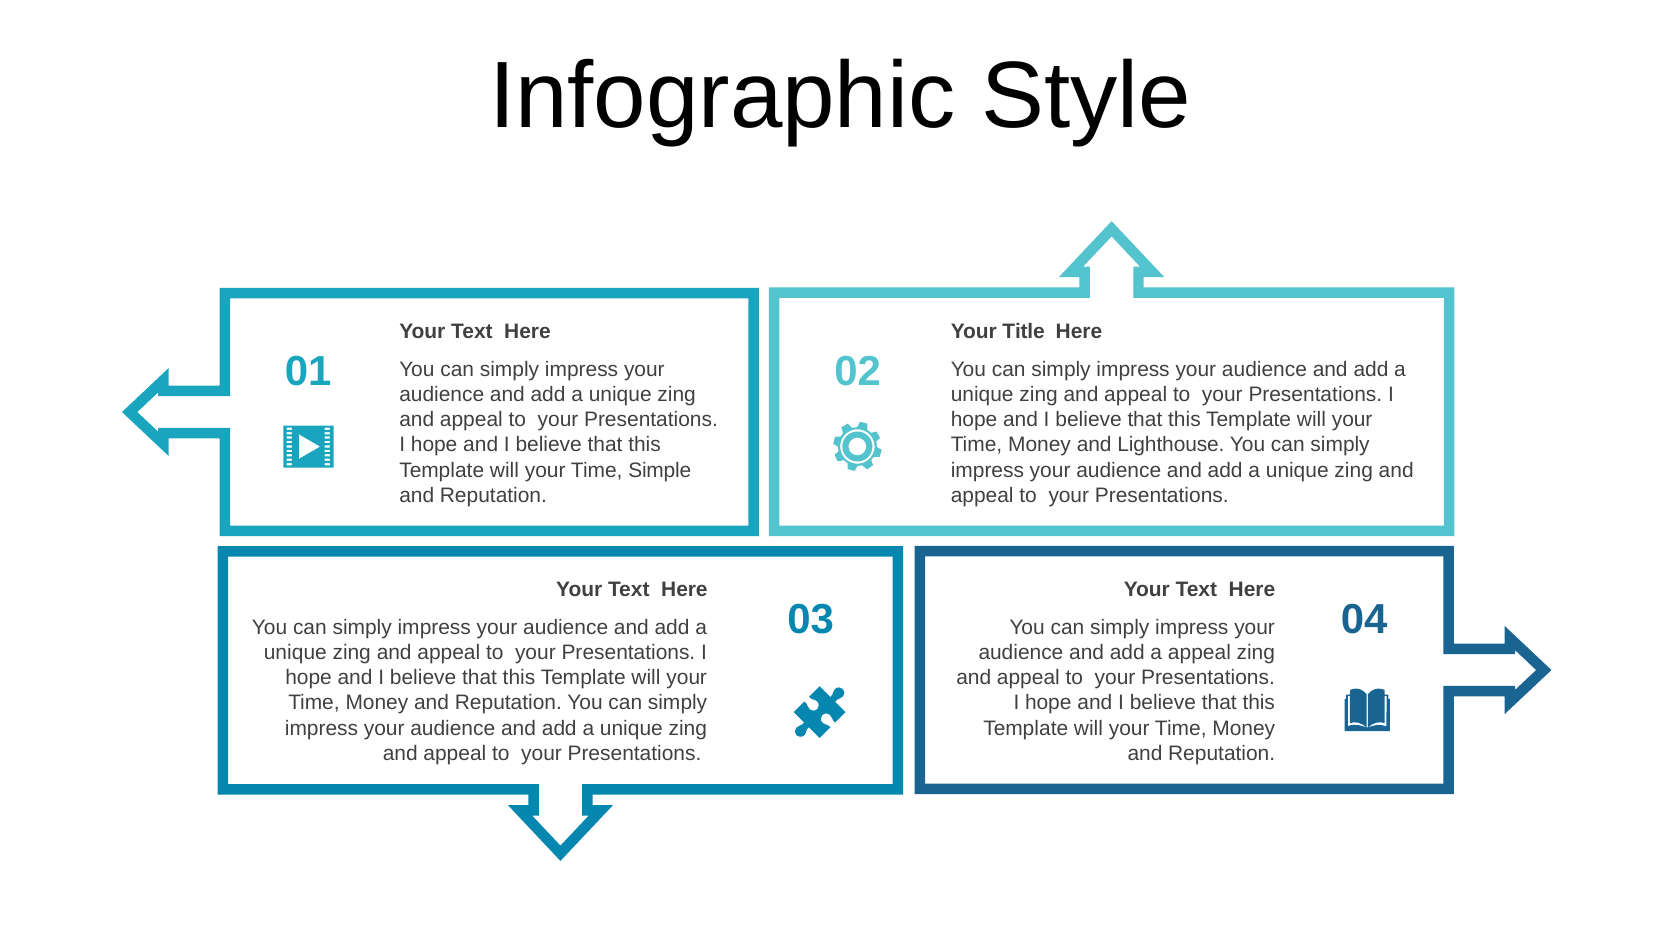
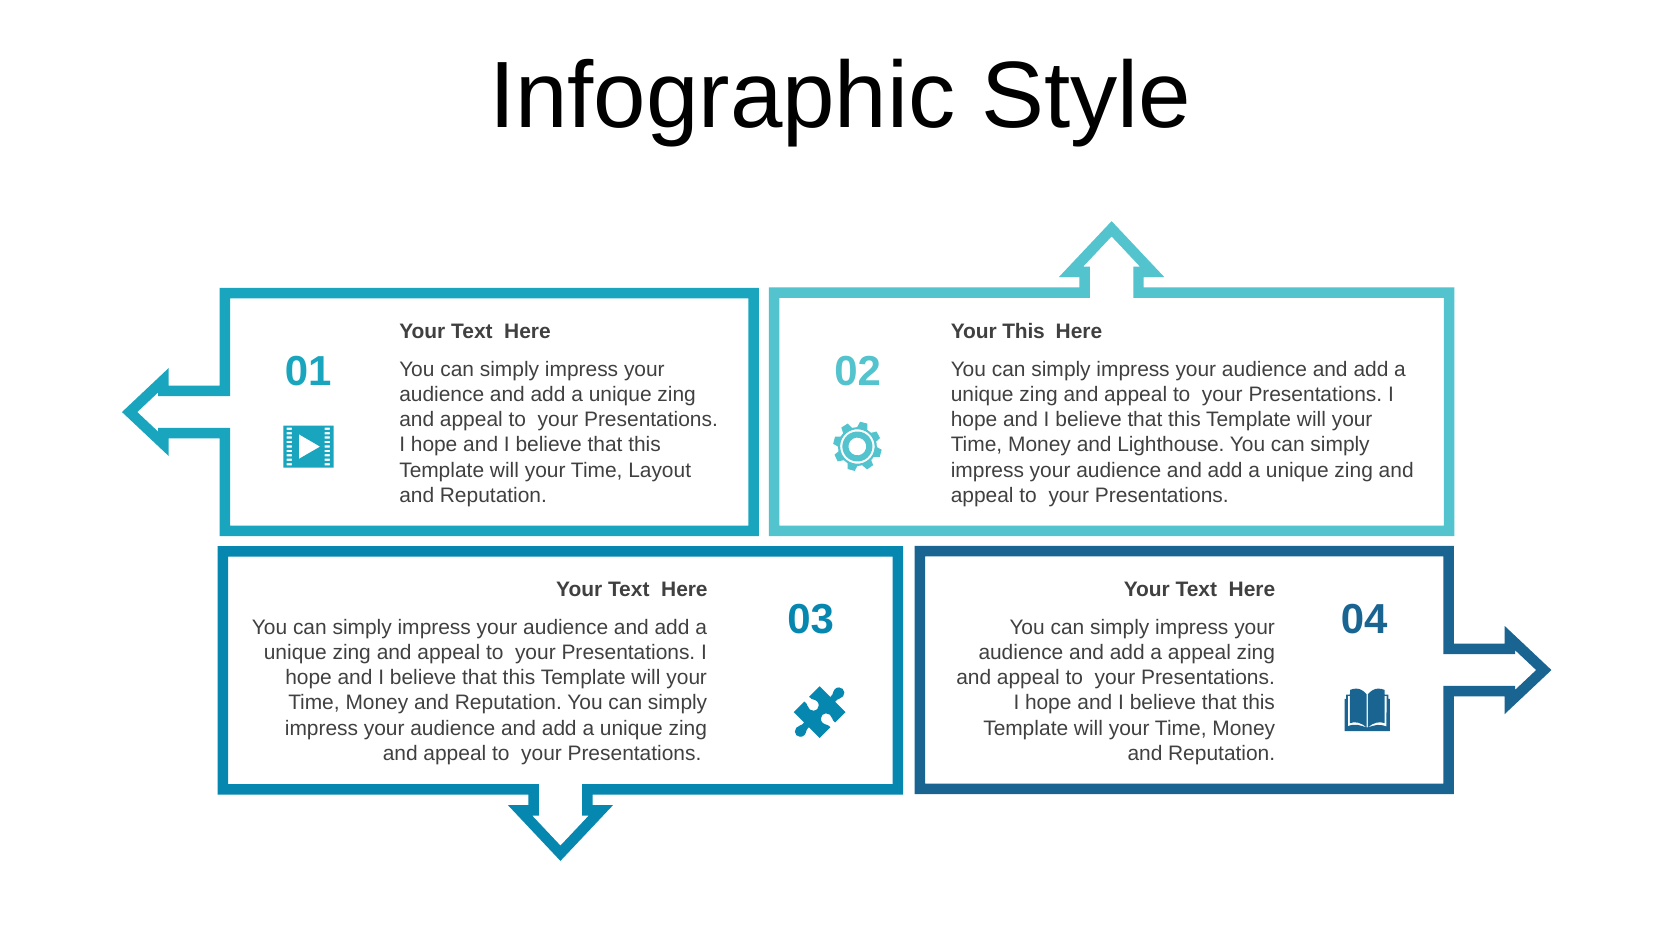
Your Title: Title -> This
Simple: Simple -> Layout
